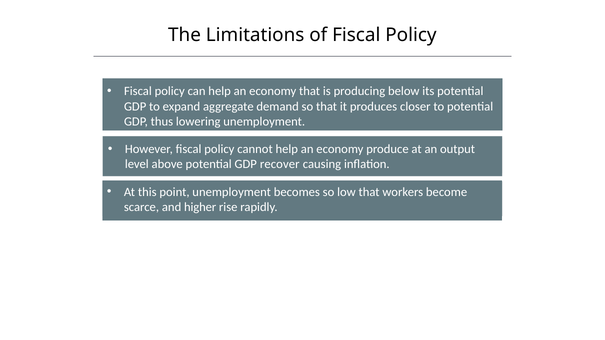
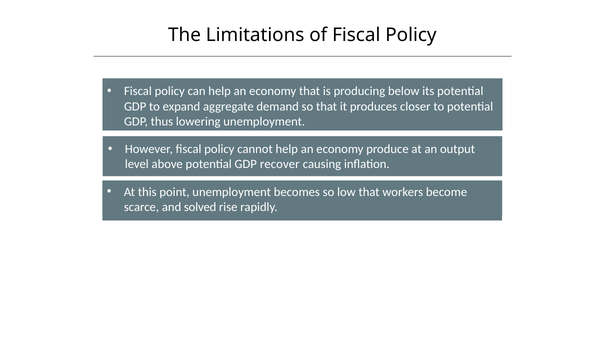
higher: higher -> solved
